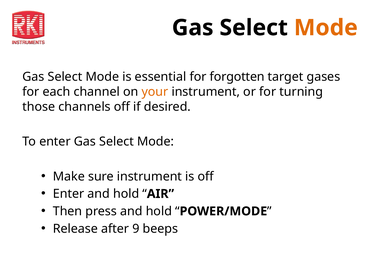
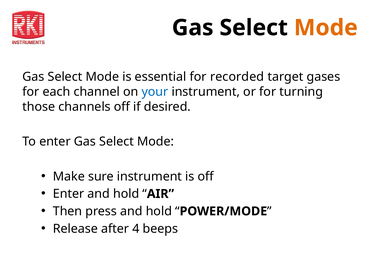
forgotten: forgotten -> recorded
your colour: orange -> blue
9: 9 -> 4
